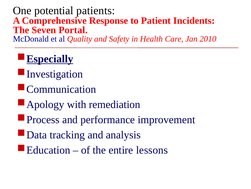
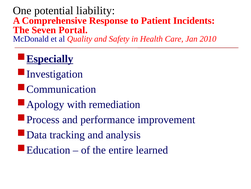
patients: patients -> liability
lessons: lessons -> learned
